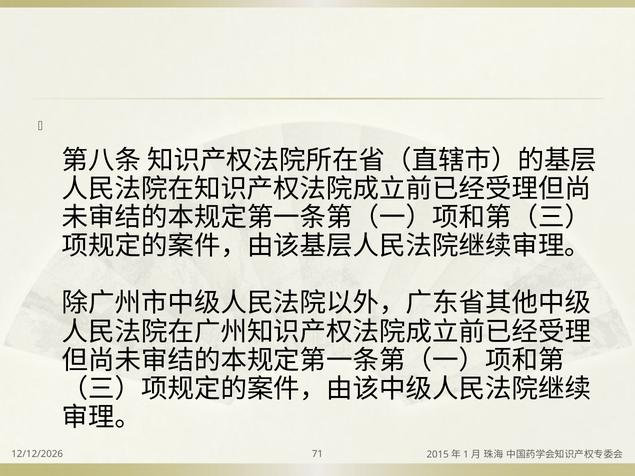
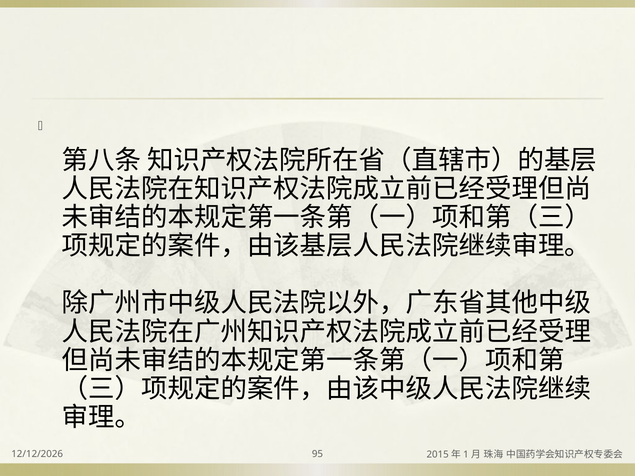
71: 71 -> 95
